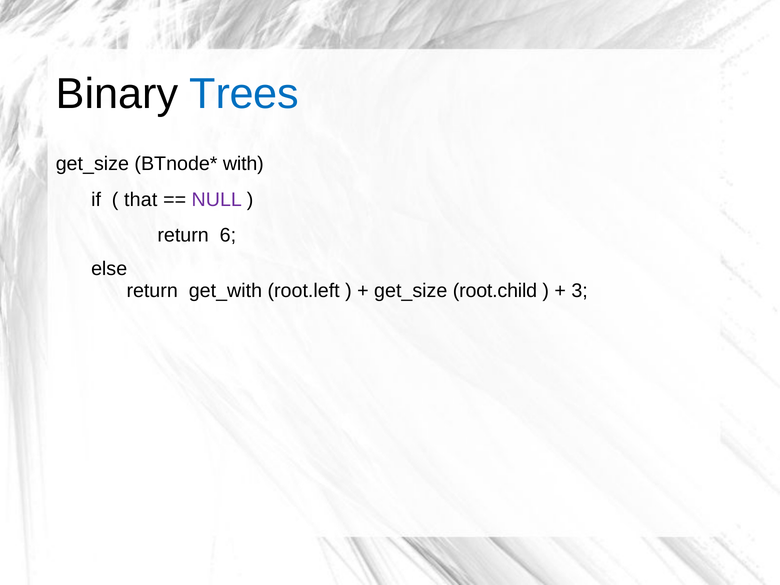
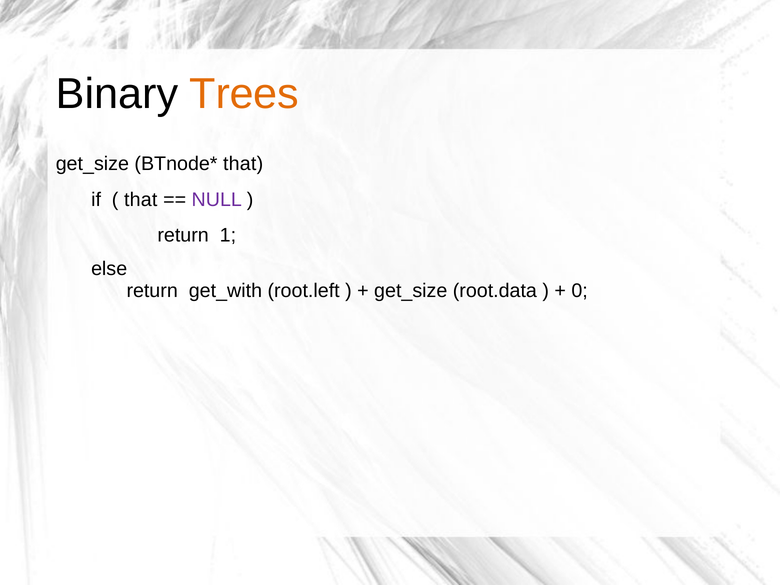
Trees colour: blue -> orange
with at (243, 164): with -> that
6: 6 -> 1
root.child: root.child -> root.data
3: 3 -> 0
